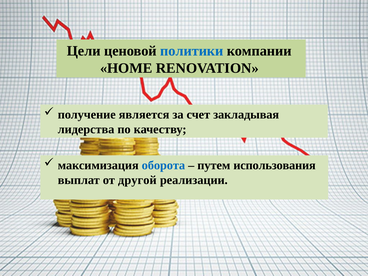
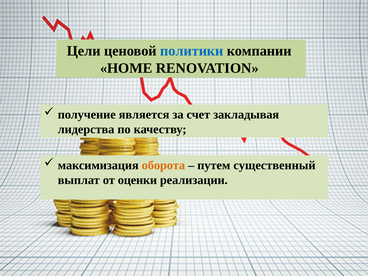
оборота colour: blue -> orange
использования: использования -> существенный
другой: другой -> оценки
